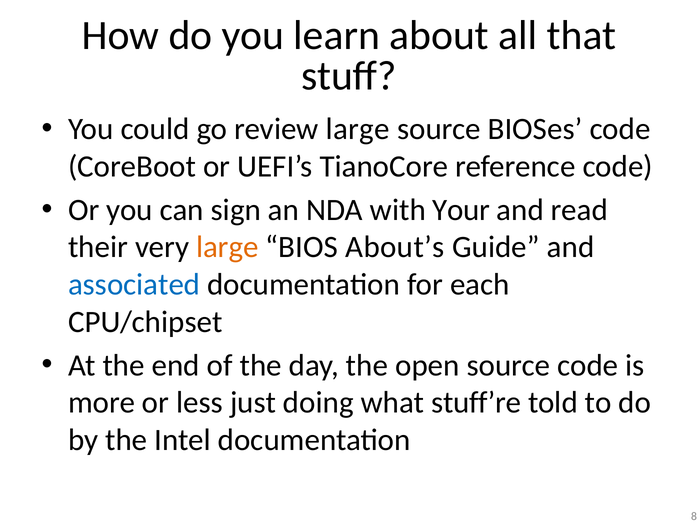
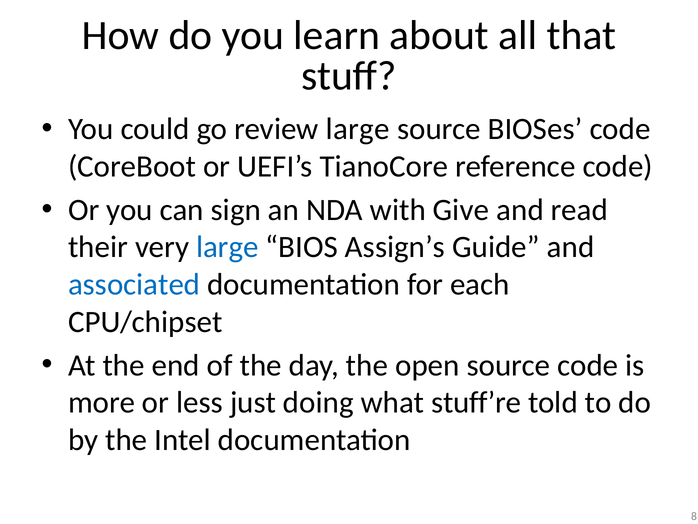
Your: Your -> Give
large at (227, 247) colour: orange -> blue
About’s: About’s -> Assign’s
